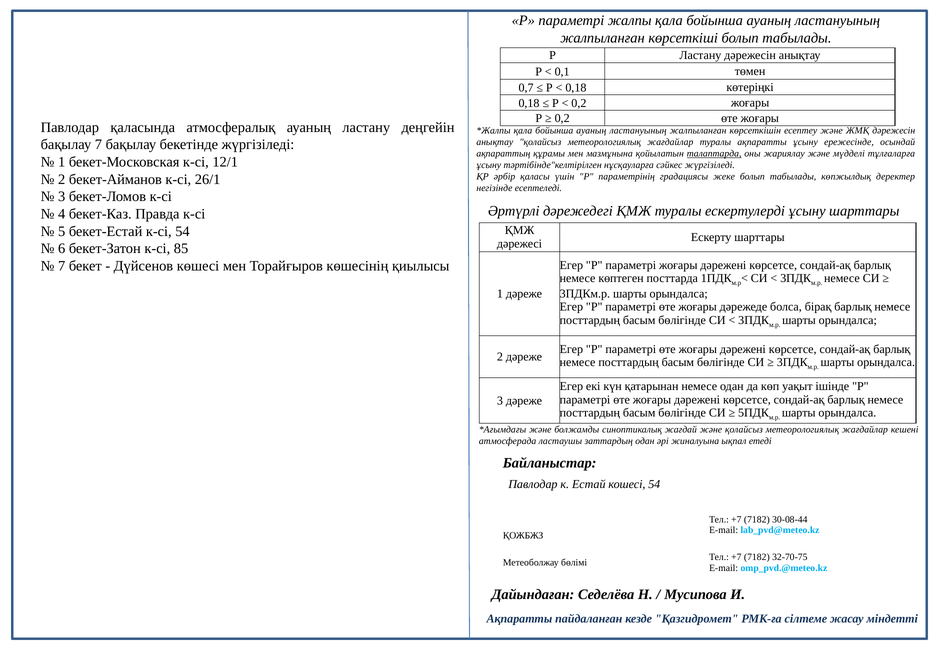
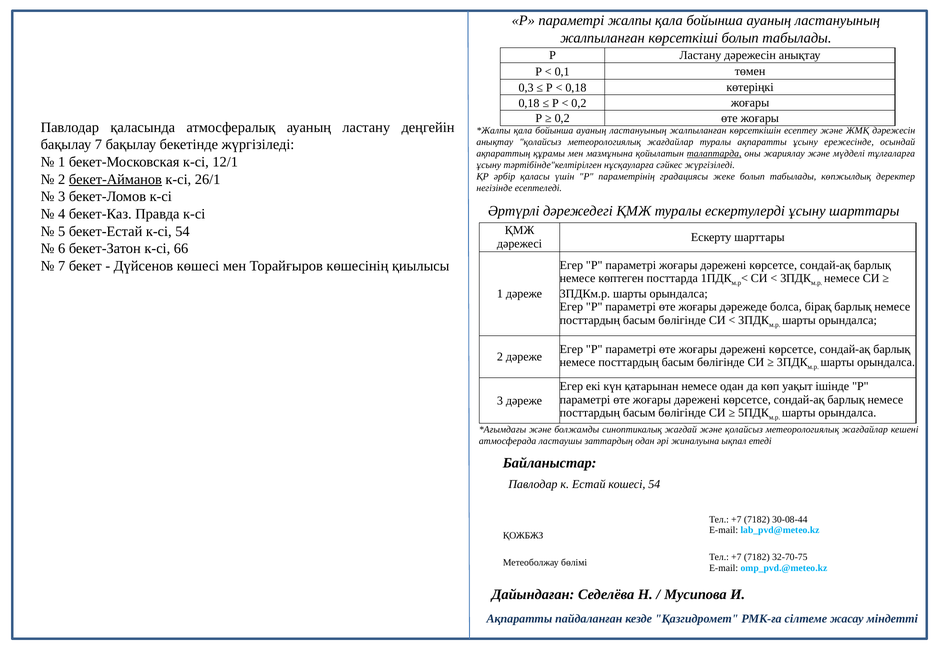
0,7: 0,7 -> 0,3
бекет-Айманов underline: none -> present
85: 85 -> 66
